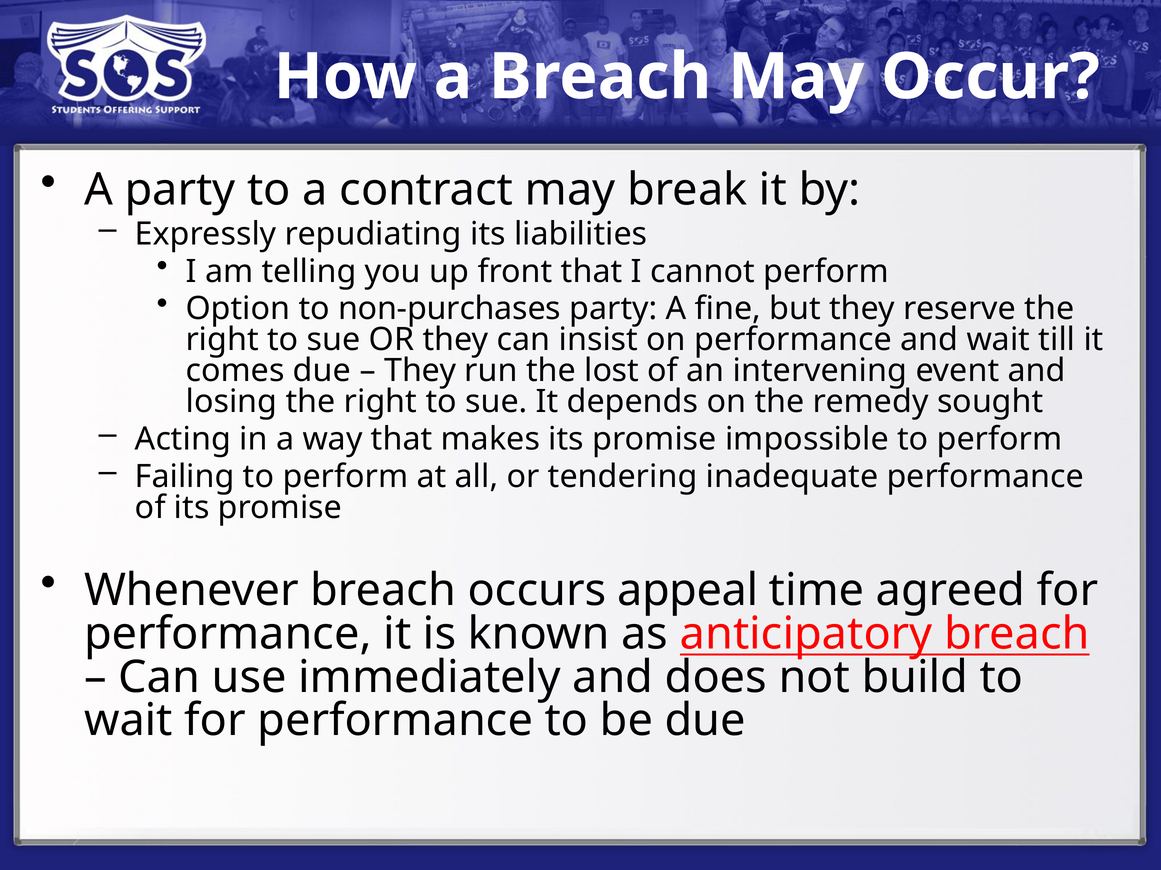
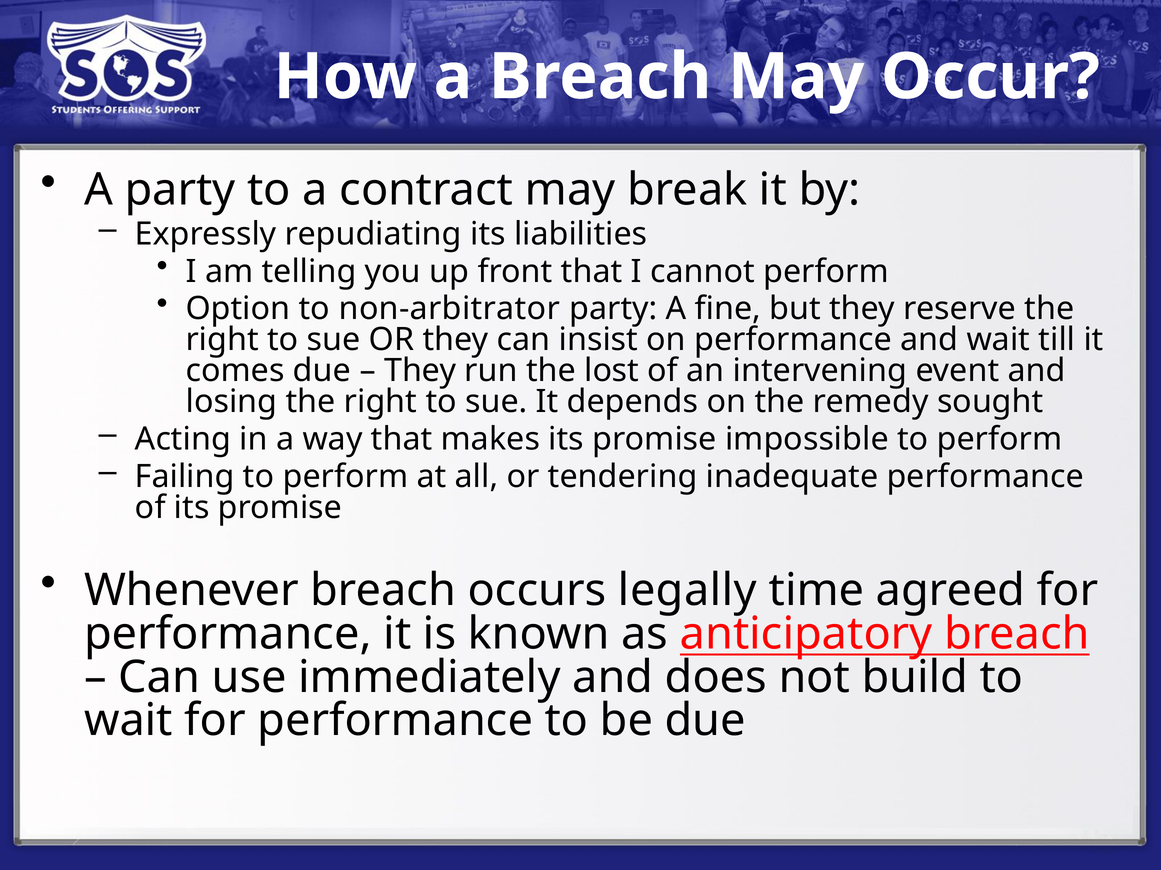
non-purchases: non-purchases -> non-arbitrator
appeal: appeal -> legally
